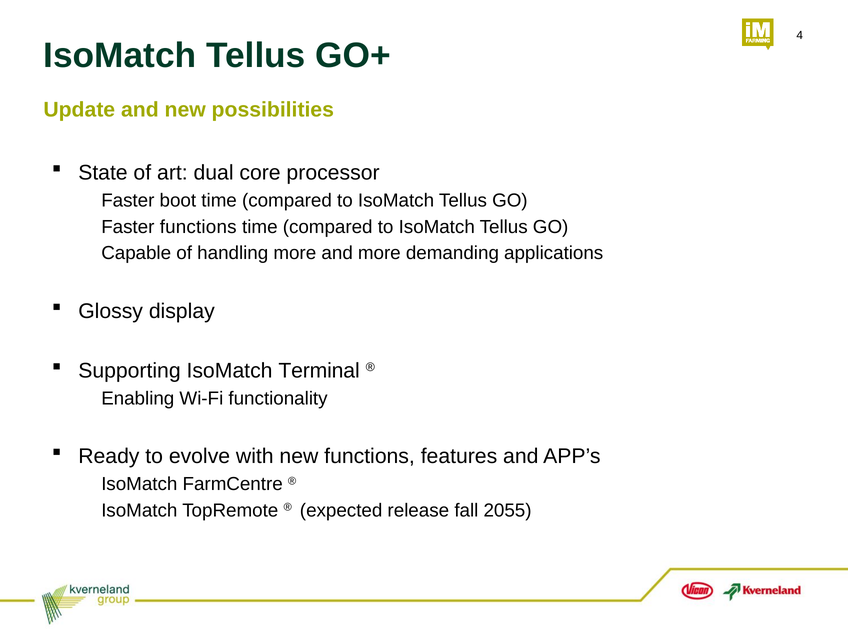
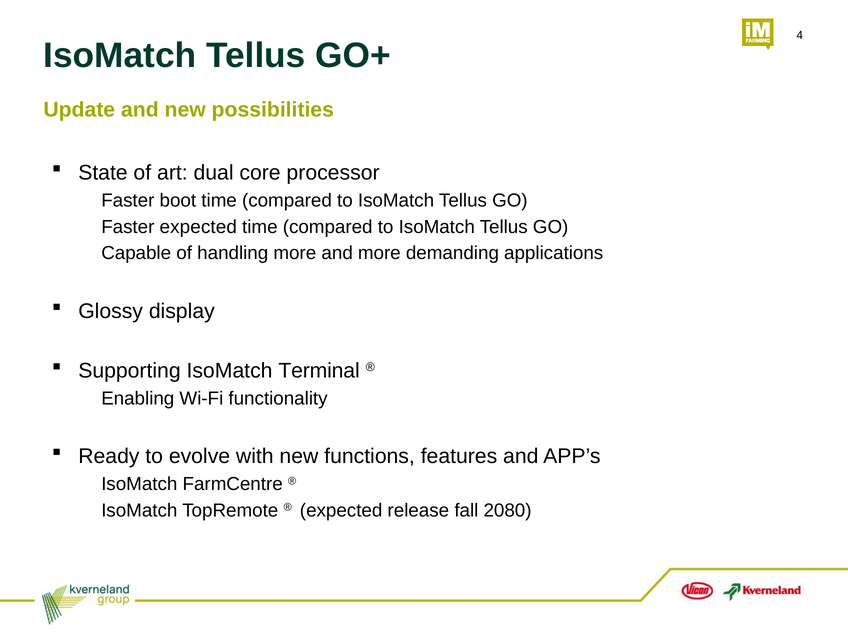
Faster functions: functions -> expected
2055: 2055 -> 2080
